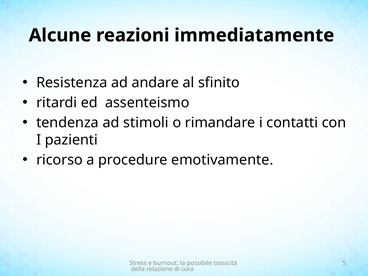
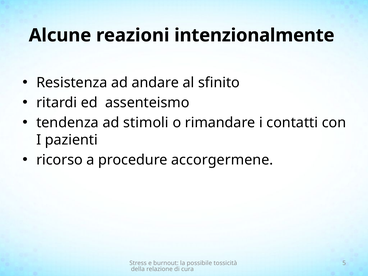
immediatamente: immediatamente -> intenzionalmente
emotivamente: emotivamente -> accorgermene
